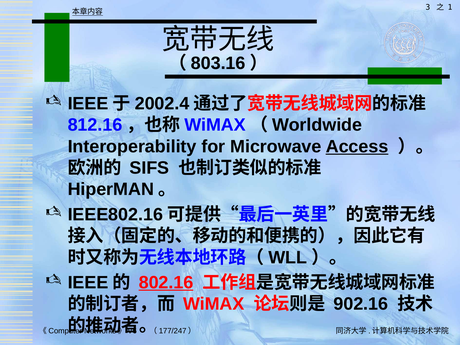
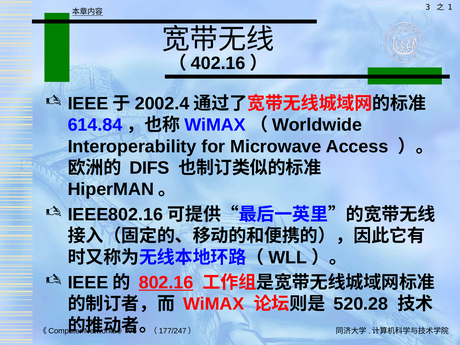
803.16: 803.16 -> 402.16
812.16: 812.16 -> 614.84
Access underline: present -> none
SIFS: SIFS -> DIFS
902.16: 902.16 -> 520.28
